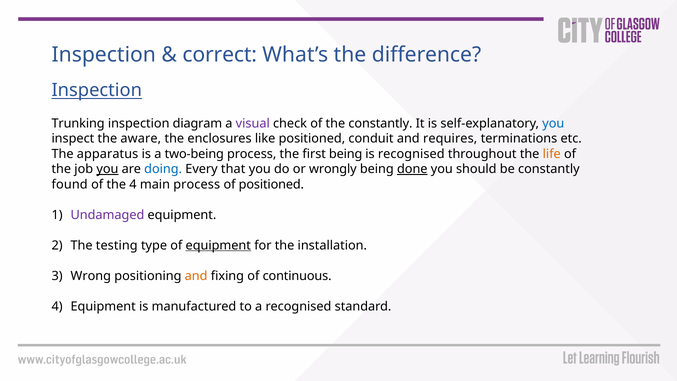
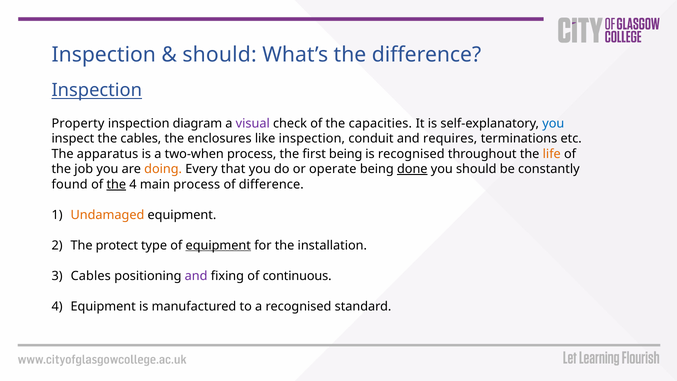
correct at (220, 55): correct -> should
Trunking: Trunking -> Property
the constantly: constantly -> capacities
the aware: aware -> cables
like positioned: positioned -> inspection
two-being: two-being -> two-when
you at (107, 169) underline: present -> none
doing colour: blue -> orange
wrongly: wrongly -> operate
the at (116, 184) underline: none -> present
of positioned: positioned -> difference
Undamaged colour: purple -> orange
testing: testing -> protect
Wrong at (91, 276): Wrong -> Cables
and at (196, 276) colour: orange -> purple
